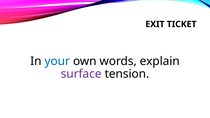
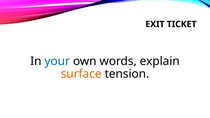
surface colour: purple -> orange
